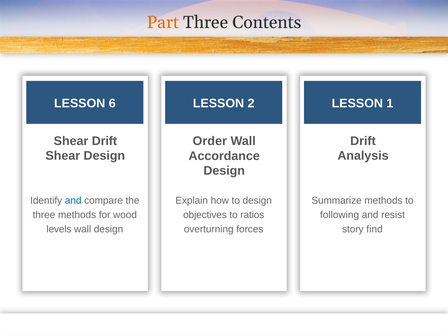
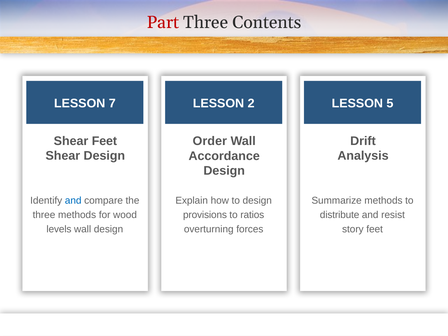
Part colour: orange -> red
6: 6 -> 7
1: 1 -> 5
Shear Drift: Drift -> Feet
objectives: objectives -> provisions
following: following -> distribute
story find: find -> feet
